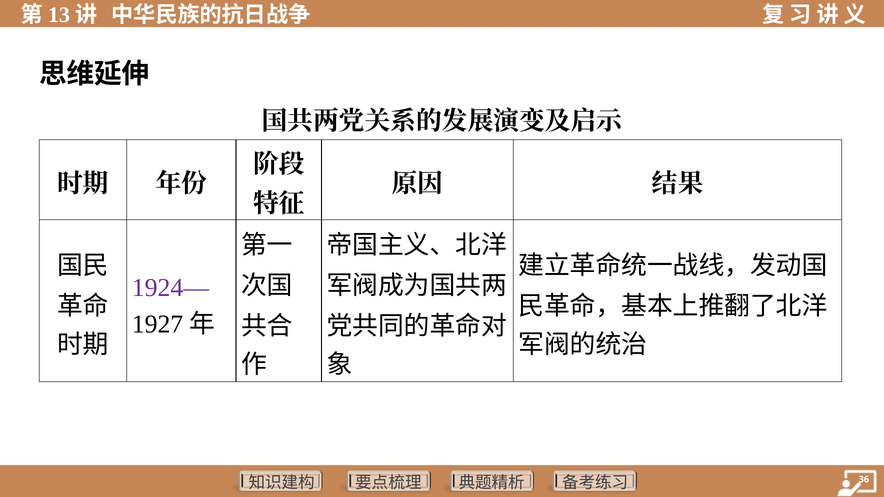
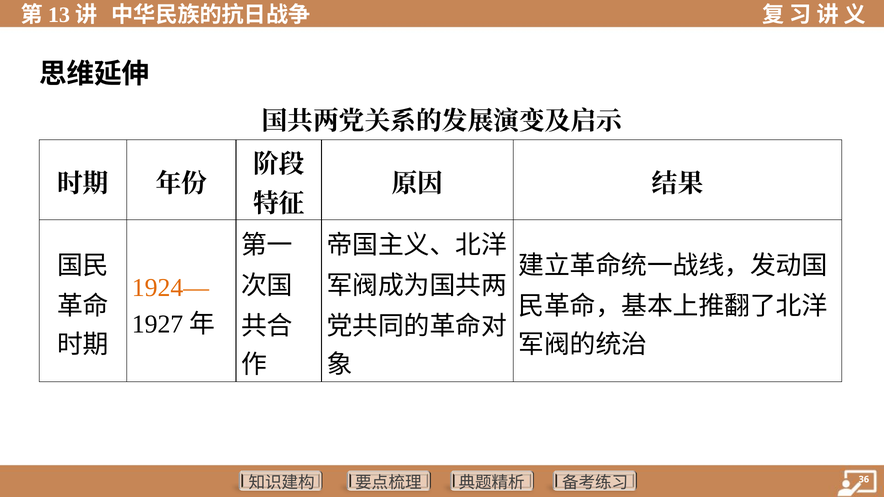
1924— colour: purple -> orange
